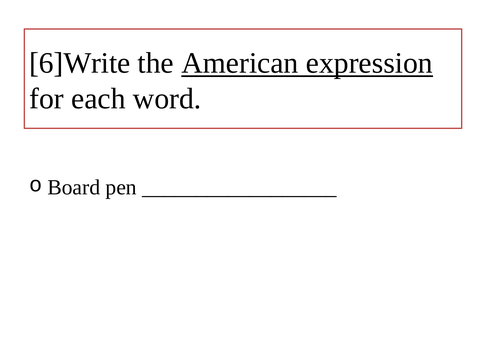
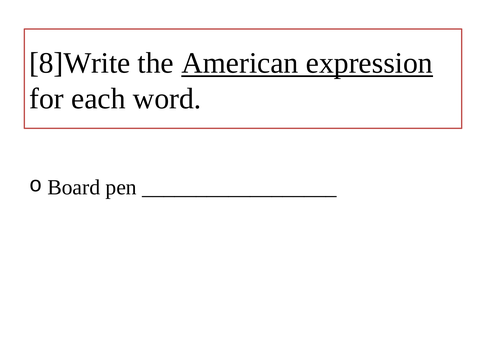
6]Write: 6]Write -> 8]Write
